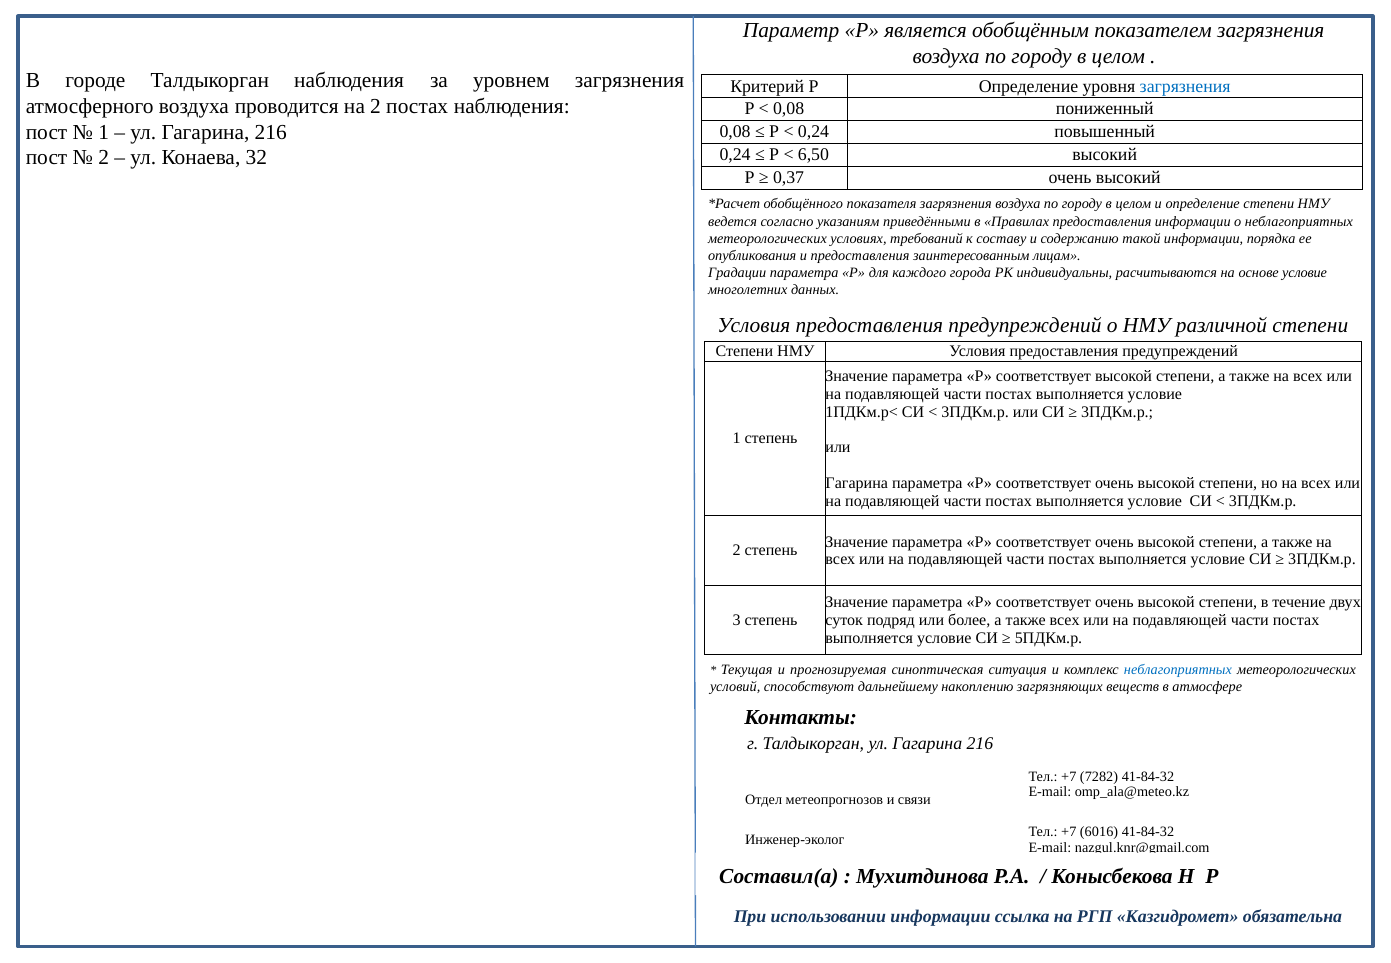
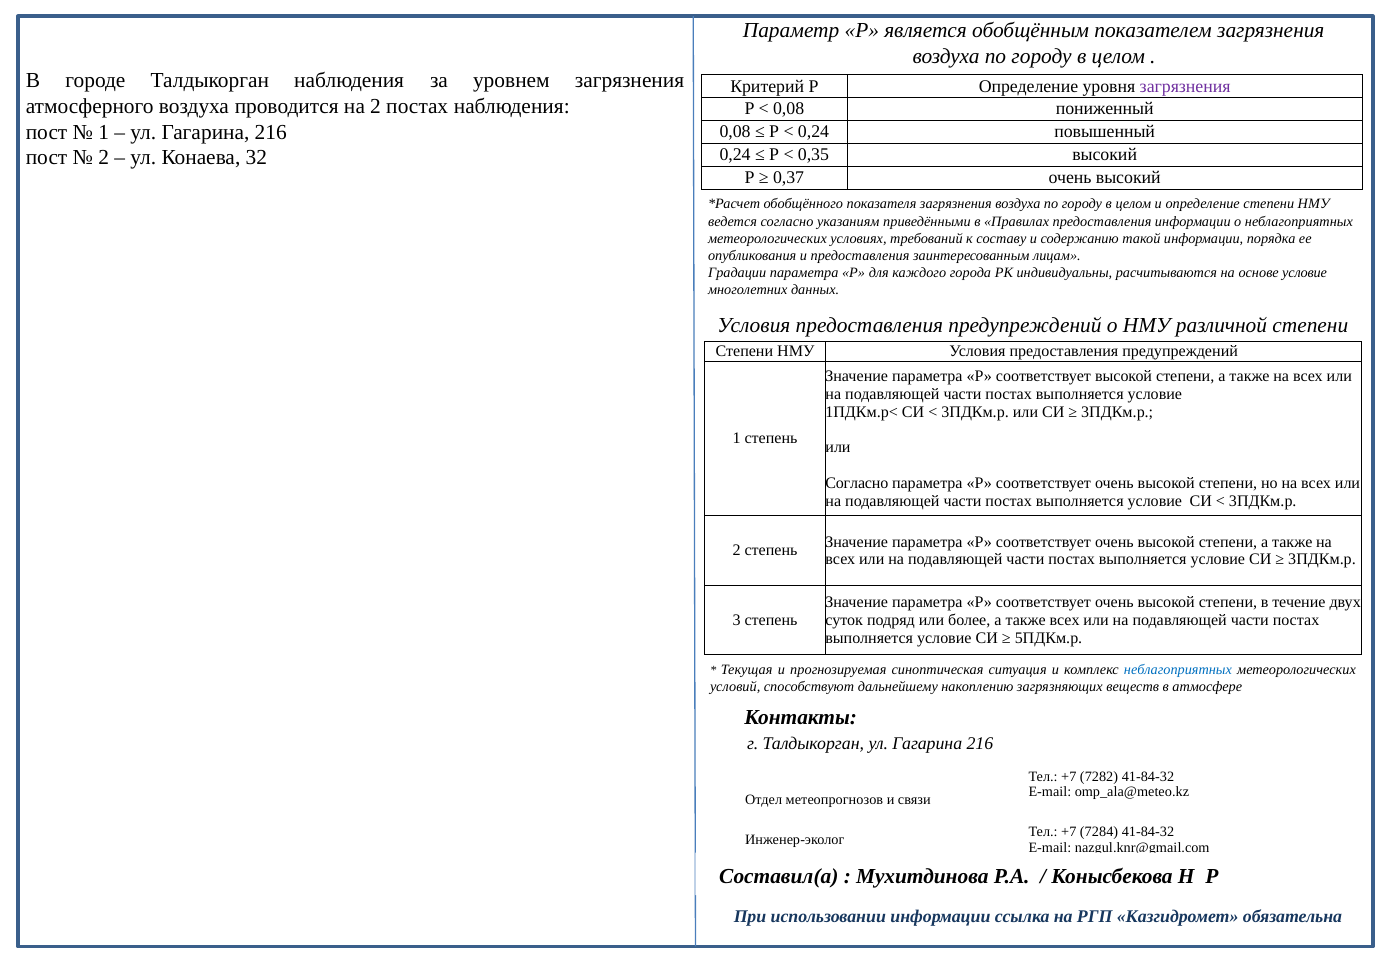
загрязнения at (1185, 86) colour: blue -> purple
6,50: 6,50 -> 0,35
Гагарина at (857, 483): Гагарина -> Согласно
6016: 6016 -> 7284
